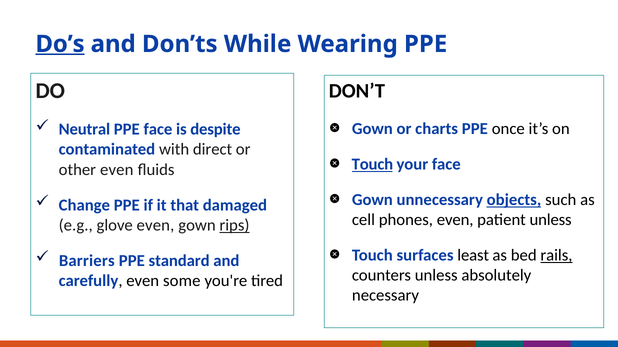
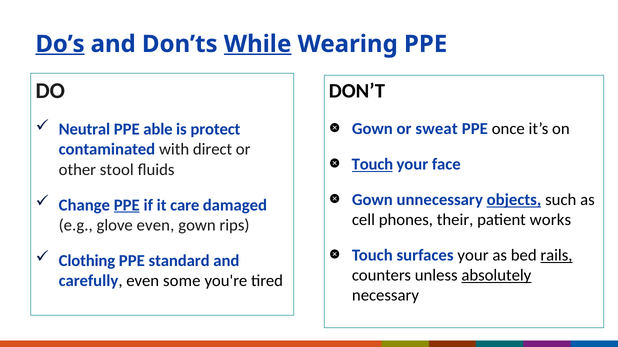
While underline: none -> present
PPE face: face -> able
despite: despite -> protect
charts: charts -> sweat
other even: even -> stool
PPE at (127, 205) underline: none -> present
that: that -> care
phones even: even -> their
patient unless: unless -> works
rips underline: present -> none
surfaces least: least -> your
Barriers: Barriers -> Clothing
absolutely underline: none -> present
